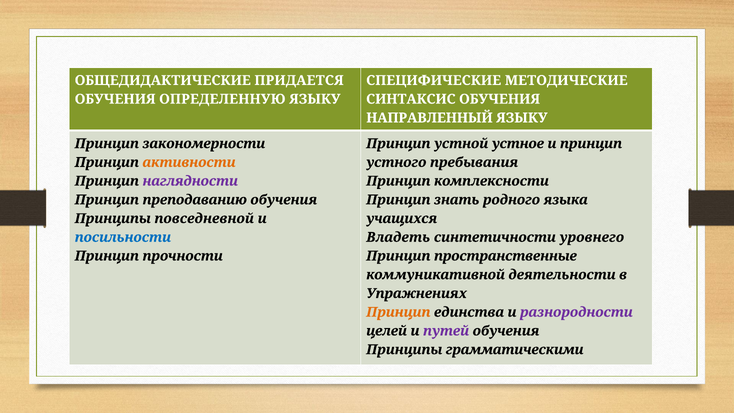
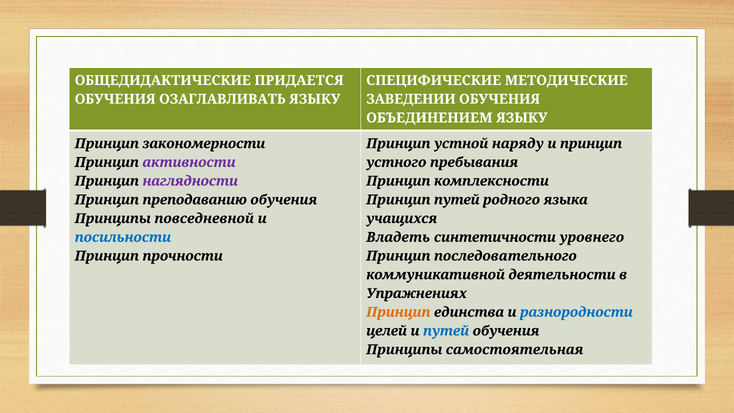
ОПРЕДЕЛЕННУЮ: ОПРЕДЕЛЕННУЮ -> ОЗАГЛАВЛИВАТЬ
СИНТАКСИС: СИНТАКСИС -> ЗАВЕДЕНИИ
НАПРАВЛЕННЫЙ: НАПРАВЛЕННЫЙ -> ОБЪЕДИНЕНИЕМ
устное: устное -> наряду
активности colour: orange -> purple
Принцип знать: знать -> путей
пространственные: пространственные -> последовaтельного
разнородности colour: purple -> blue
путей at (446, 331) colour: purple -> blue
грамматическими: грамматическими -> самостоятельная
